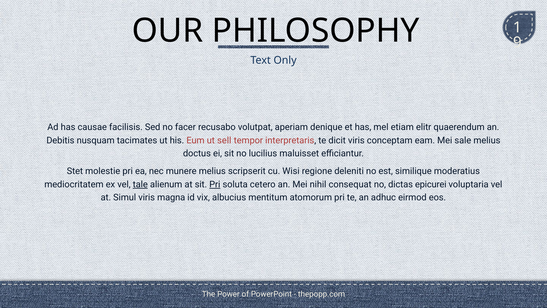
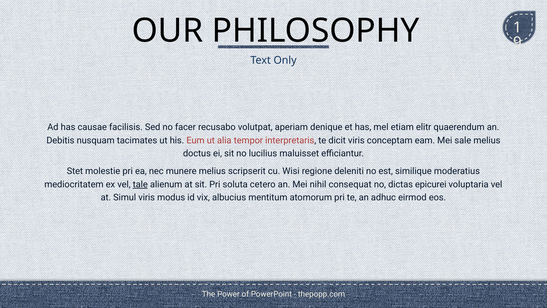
sell: sell -> alia
Pri at (215, 184) underline: present -> none
magna: magna -> modus
